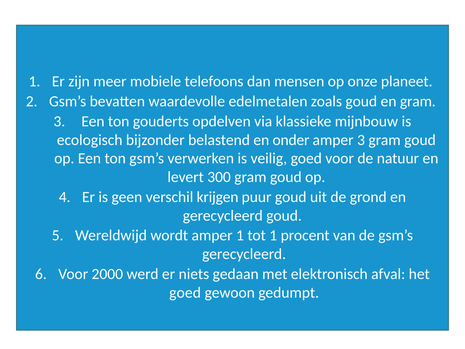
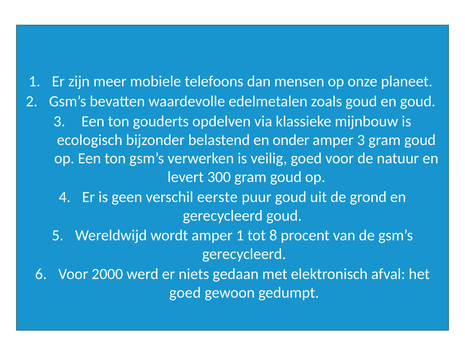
en gram: gram -> goud
krijgen: krijgen -> eerste
tot 1: 1 -> 8
